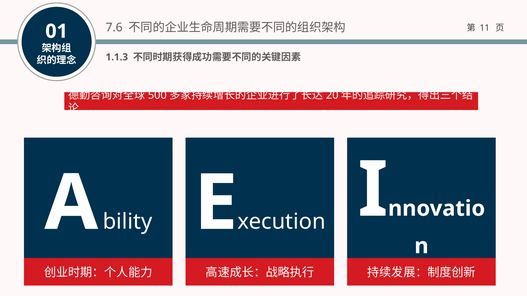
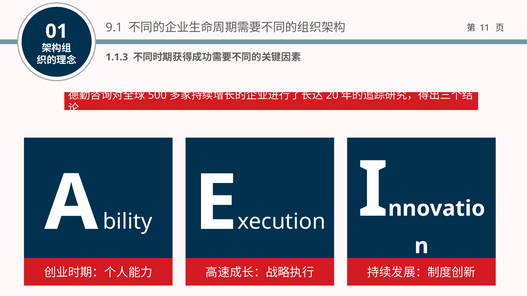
7.6: 7.6 -> 9.1
